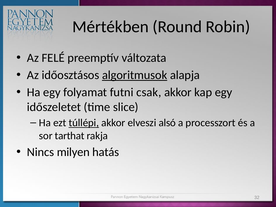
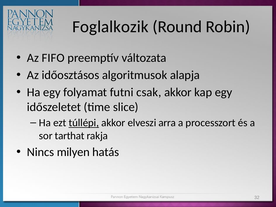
Mértékben: Mértékben -> Foglalkozik
FELÉ: FELÉ -> FIFO
algoritmusok underline: present -> none
alsó: alsó -> arra
